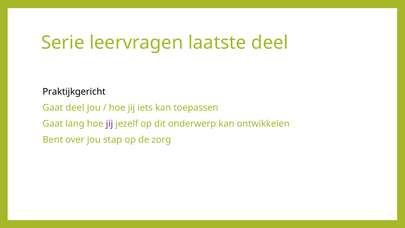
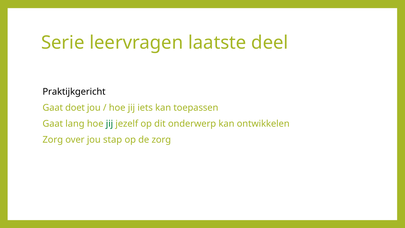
Gaat deel: deel -> doet
jij at (109, 124) colour: purple -> green
Bent at (53, 140): Bent -> Zorg
